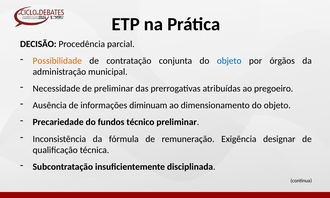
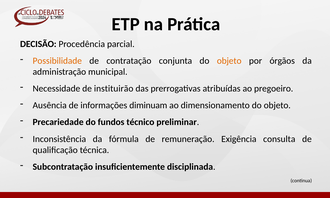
objeto at (229, 61) colour: blue -> orange
de preliminar: preliminar -> instituirão
designar: designar -> consulta
